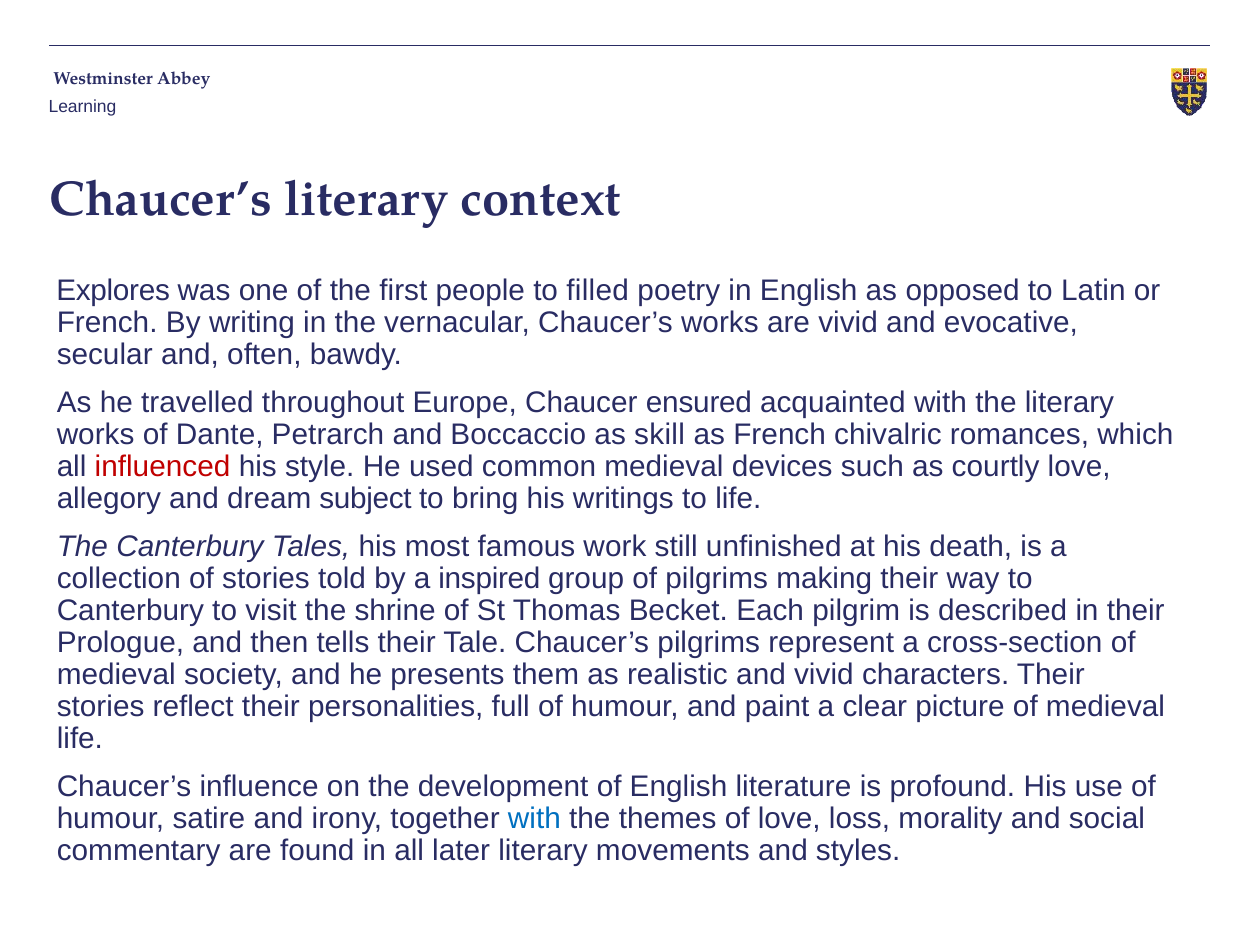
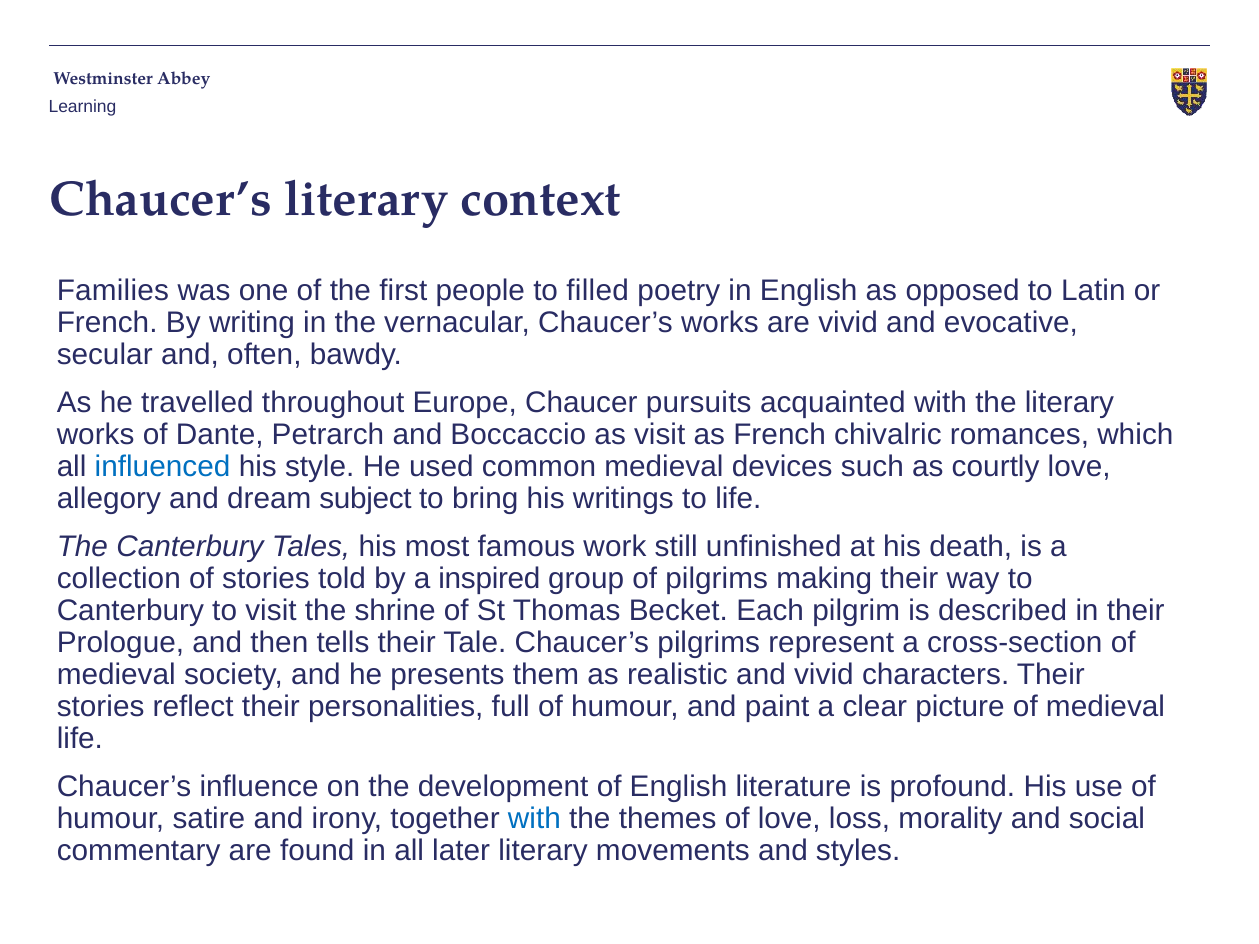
Explores: Explores -> Families
ensured: ensured -> pursuits
as skill: skill -> visit
influenced colour: red -> blue
